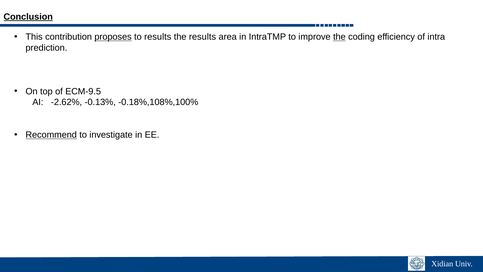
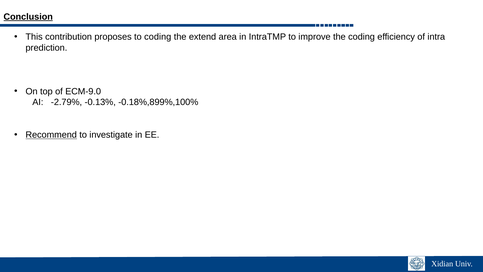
proposes underline: present -> none
to results: results -> coding
the results: results -> extend
the at (339, 37) underline: present -> none
ECM-9.5: ECM-9.5 -> ECM-9.0
-2.62%: -2.62% -> -2.79%
-0.18%,108%,100%: -0.18%,108%,100% -> -0.18%,899%,100%
